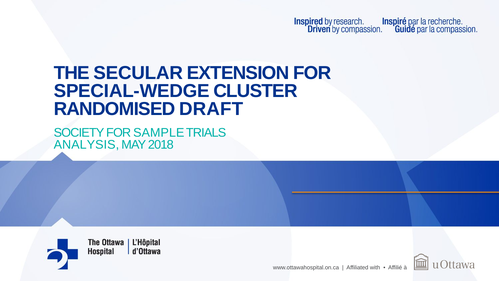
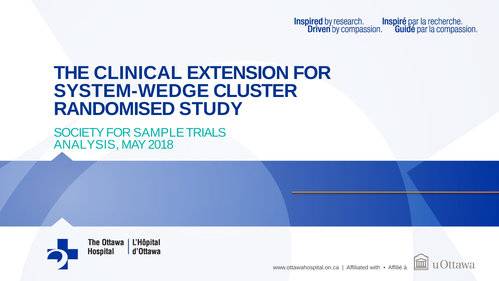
SECULAR: SECULAR -> CLINICAL
SPECIAL-WEDGE: SPECIAL-WEDGE -> SYSTEM-WEDGE
DRAFT: DRAFT -> STUDY
